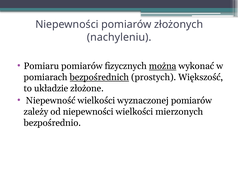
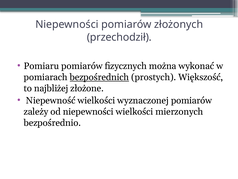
nachyleniu: nachyleniu -> przechodził
można underline: present -> none
układzie: układzie -> najbliżej
